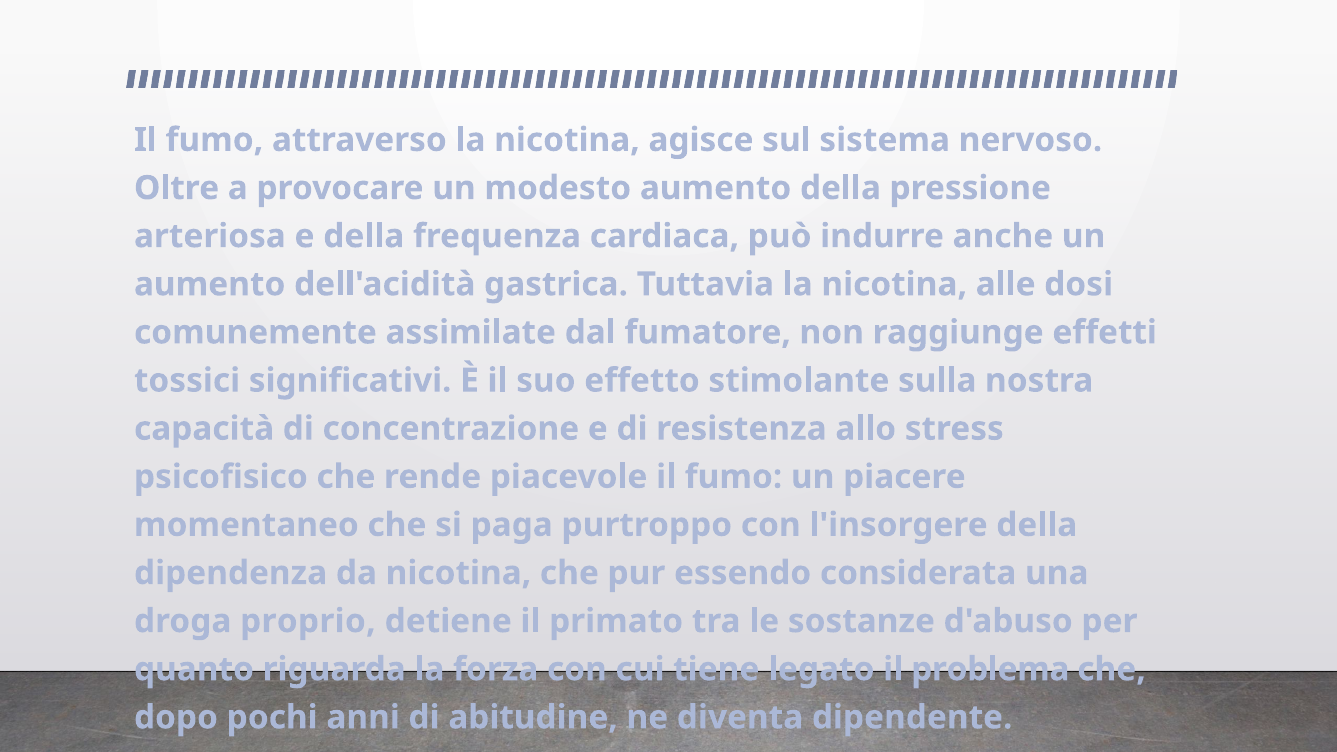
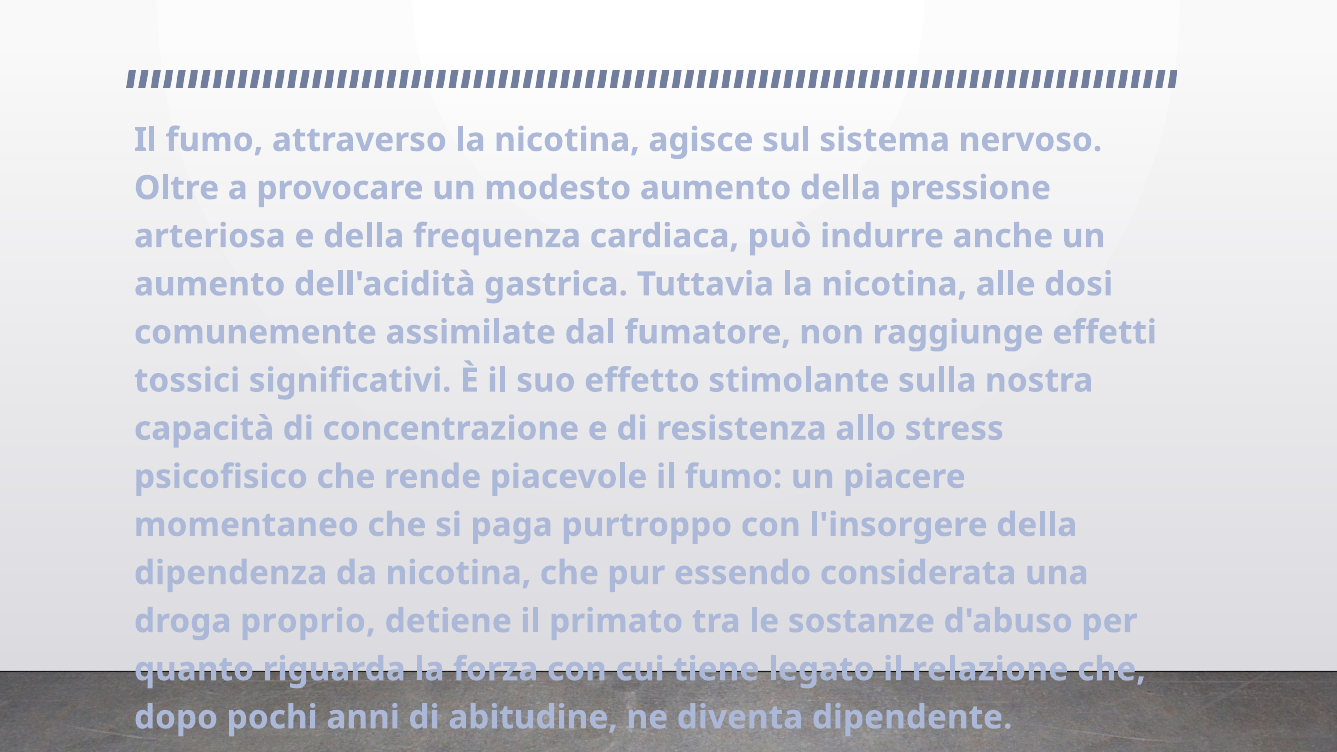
problema: problema -> relazione
